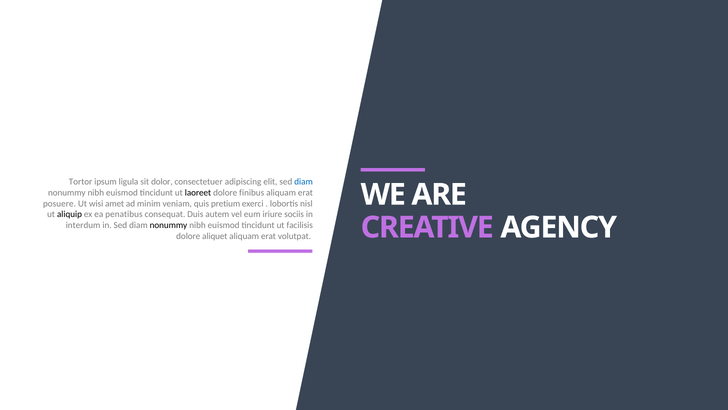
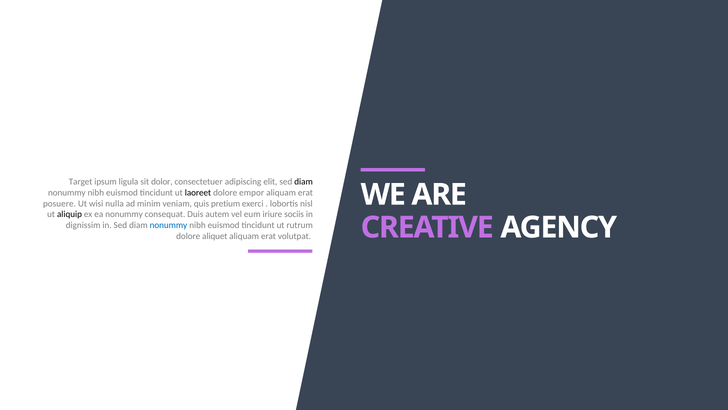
Tortor: Tortor -> Target
diam at (304, 181) colour: blue -> black
finibus: finibus -> empor
amet: amet -> nulla
ea penatibus: penatibus -> nonummy
interdum: interdum -> dignissim
nonummy at (168, 225) colour: black -> blue
facilisis: facilisis -> rutrum
